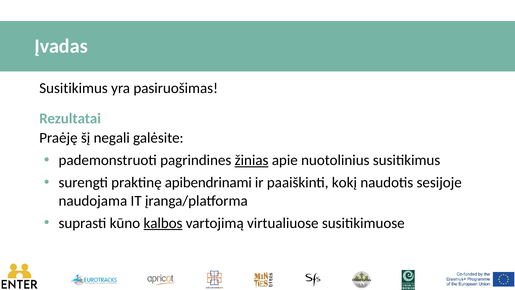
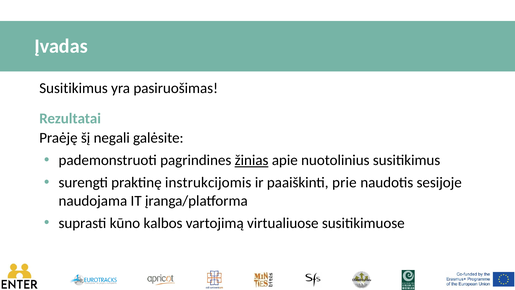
apibendrinami: apibendrinami -> instrukcijomis
kokį: kokį -> prie
kalbos underline: present -> none
